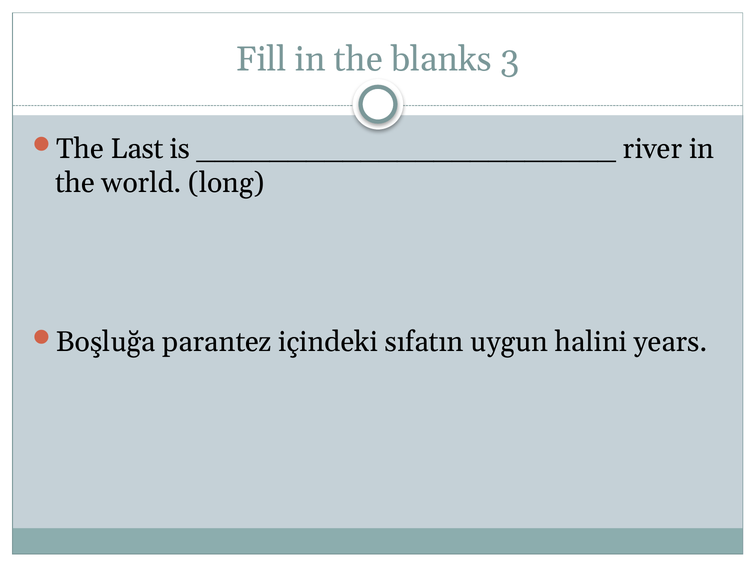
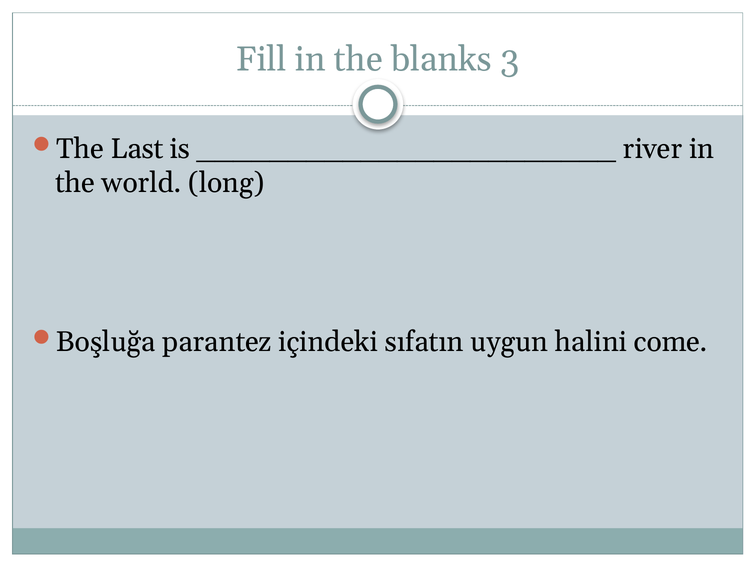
years: years -> come
